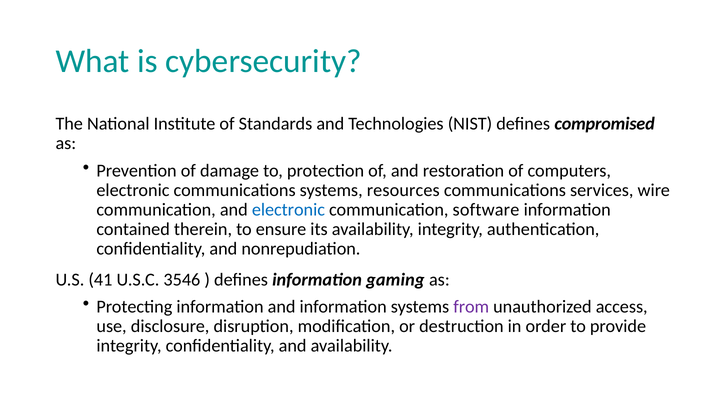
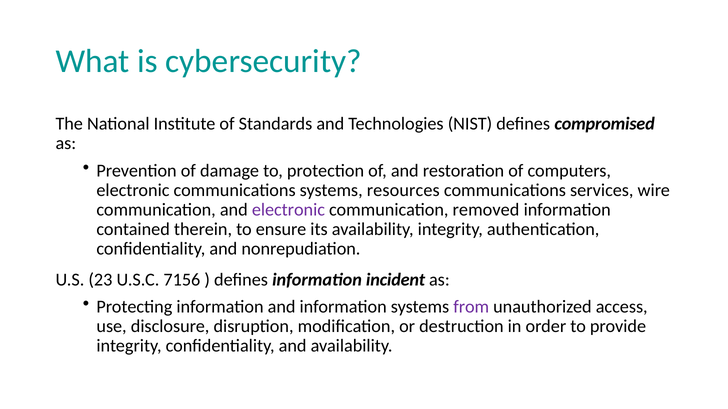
electronic at (288, 210) colour: blue -> purple
software: software -> removed
41: 41 -> 23
3546: 3546 -> 7156
gaming: gaming -> incident
